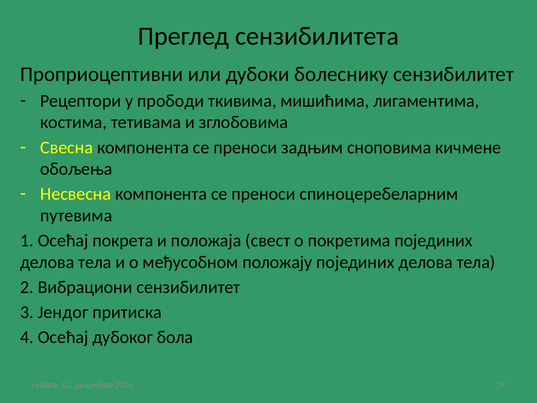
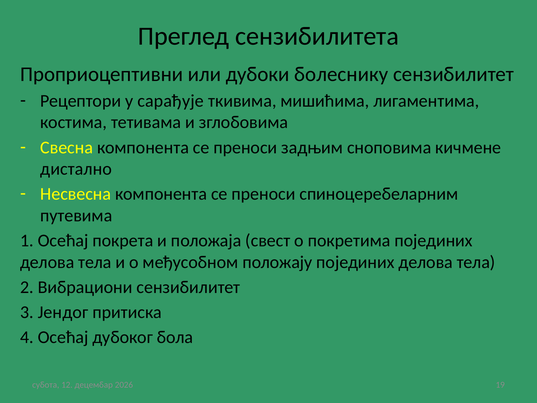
прободи: прободи -> сарађује
обољења: обољења -> дистално
